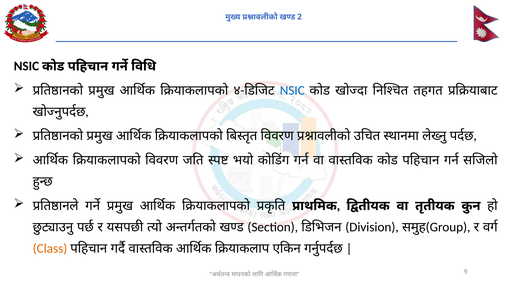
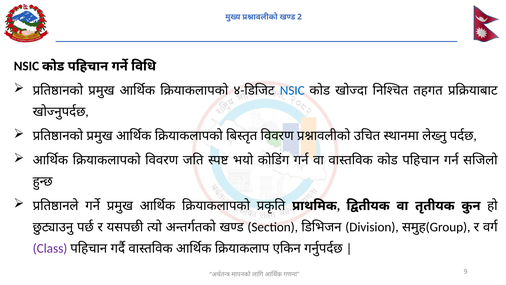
Class colour: orange -> purple
